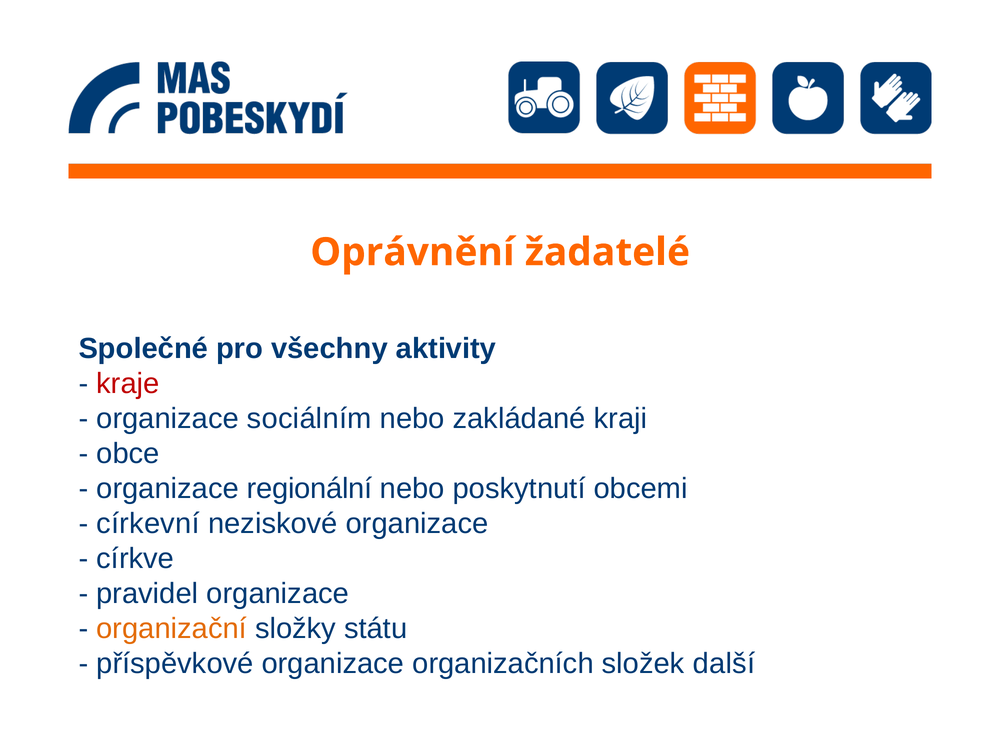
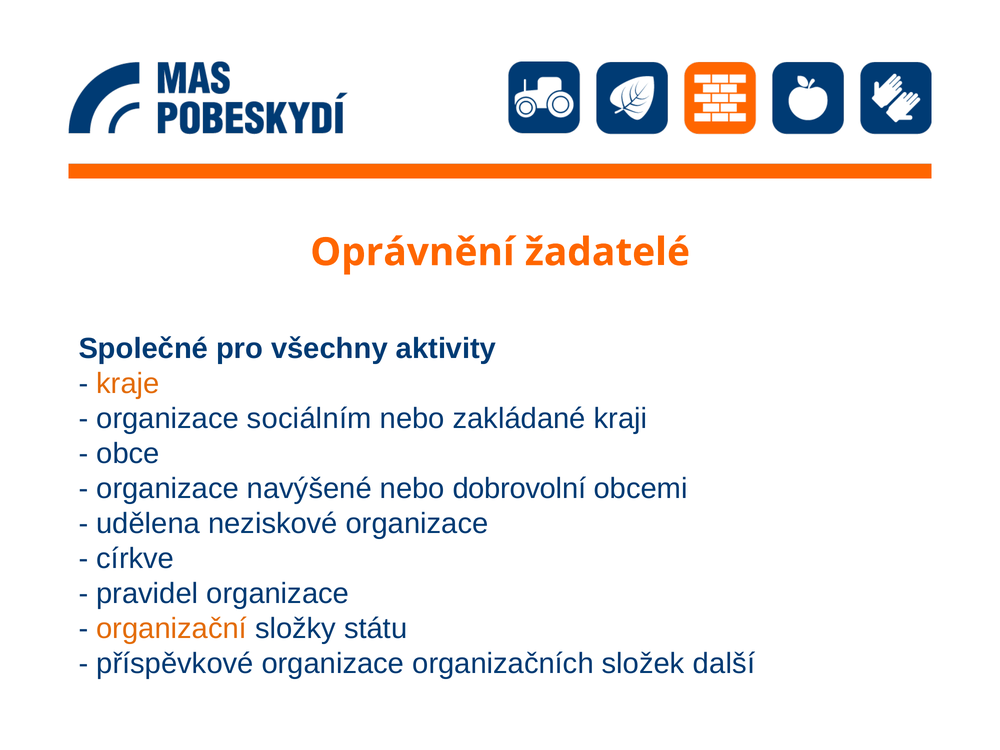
kraje colour: red -> orange
regionální: regionální -> navýšené
poskytnutí: poskytnutí -> dobrovolní
církevní: církevní -> udělena
